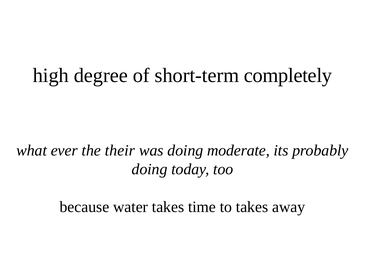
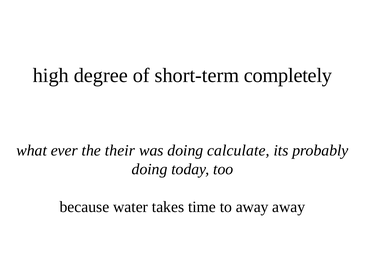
moderate: moderate -> calculate
to takes: takes -> away
